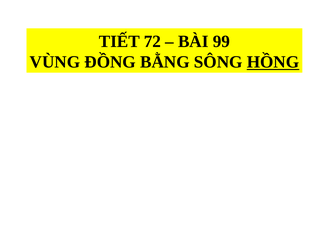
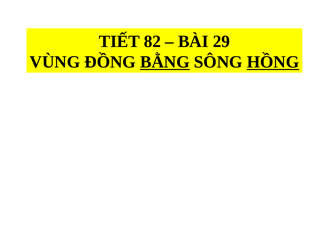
72: 72 -> 82
99: 99 -> 29
BẰNG underline: none -> present
